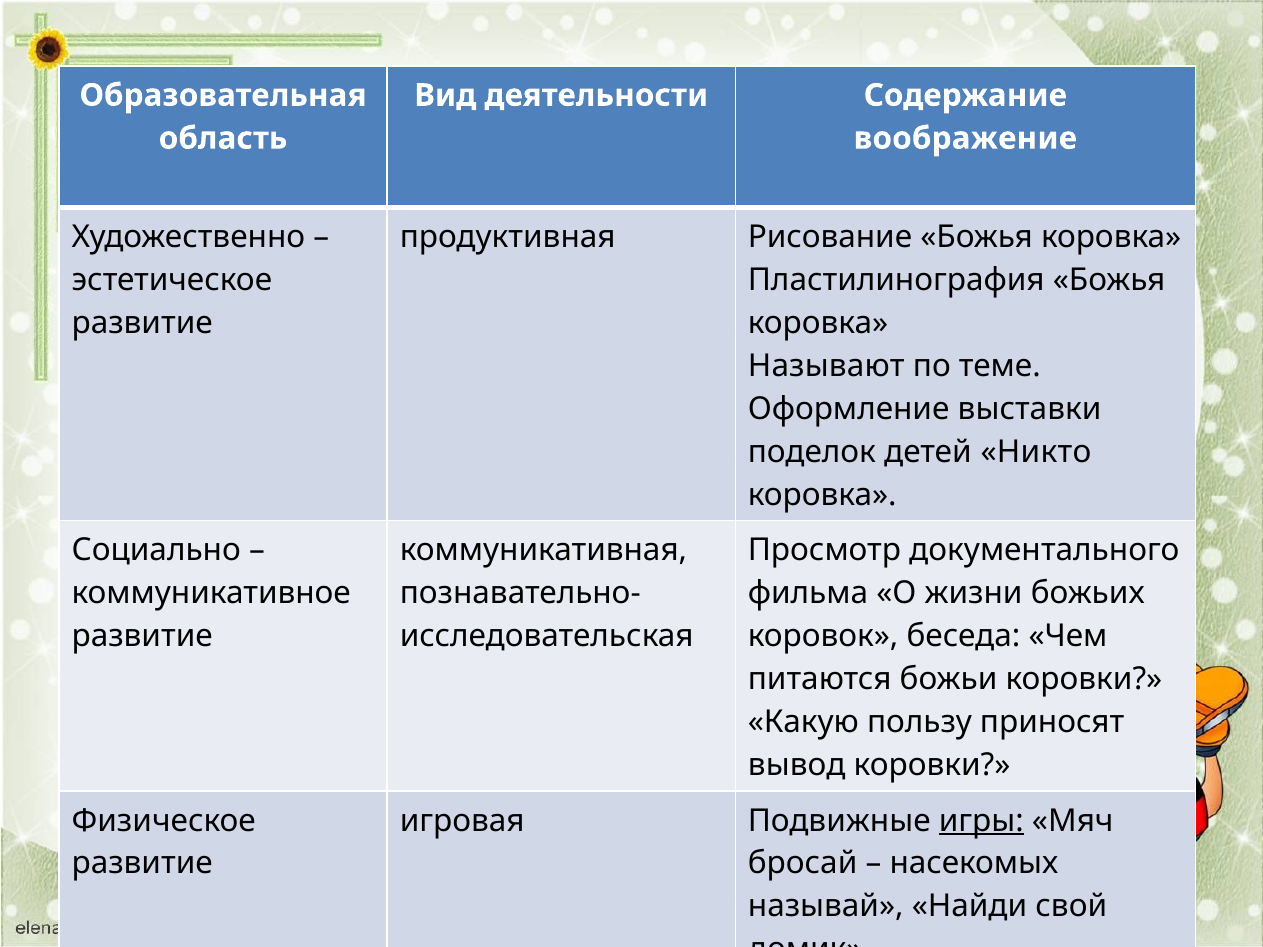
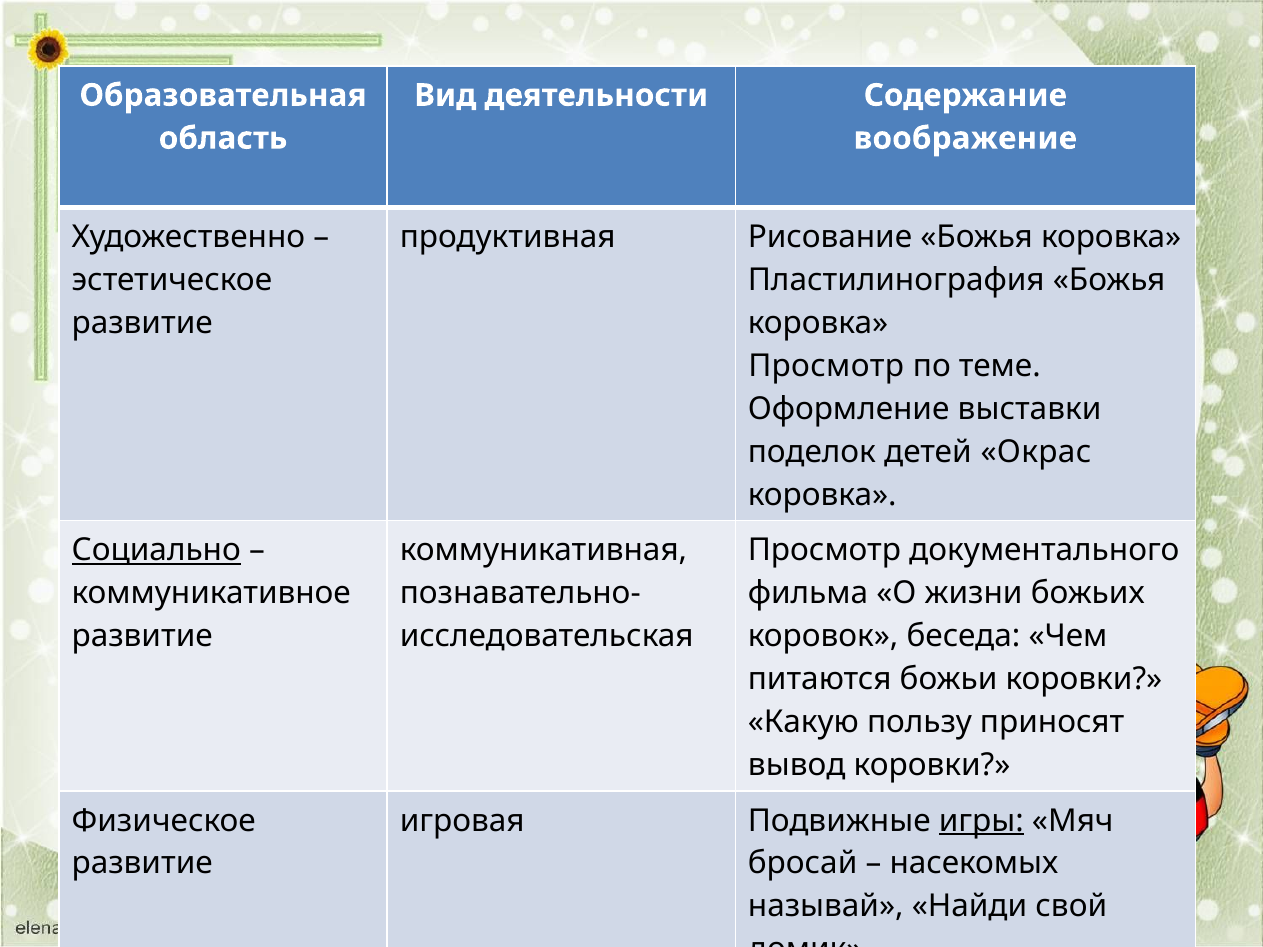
Называют at (826, 366): Называют -> Просмотр
Никто: Никто -> Окрас
Социально underline: none -> present
